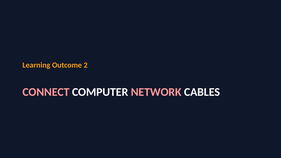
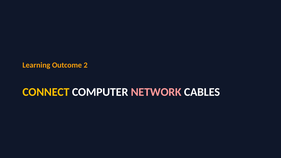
CONNECT colour: pink -> yellow
